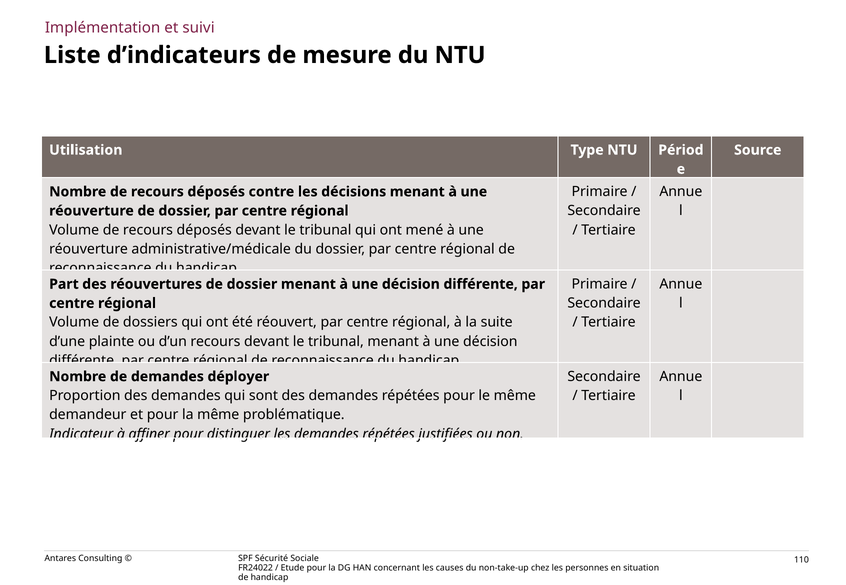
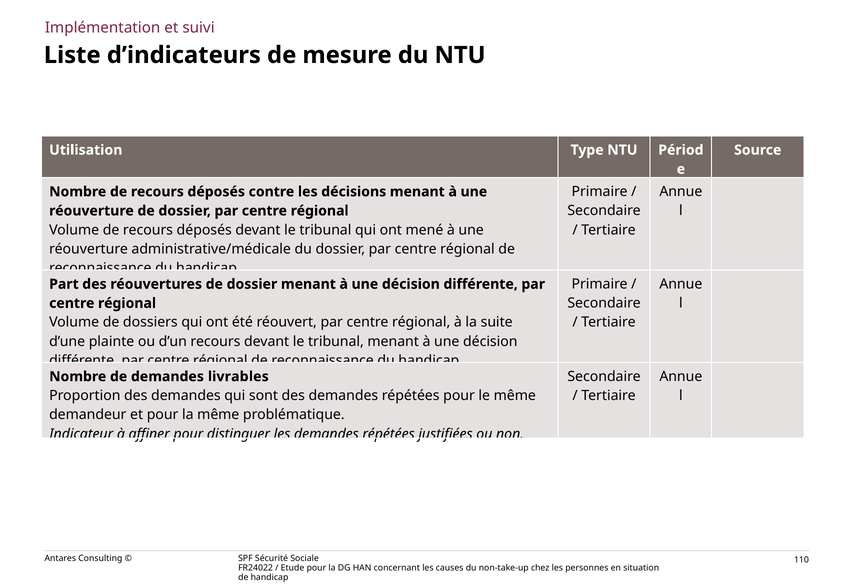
déployer: déployer -> livrables
